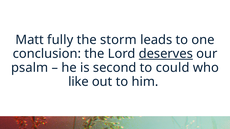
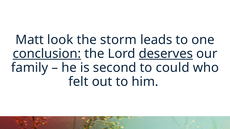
fully: fully -> look
conclusion underline: none -> present
psalm: psalm -> family
like: like -> felt
